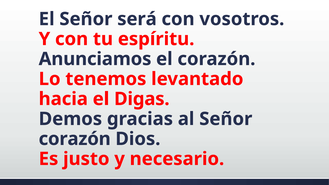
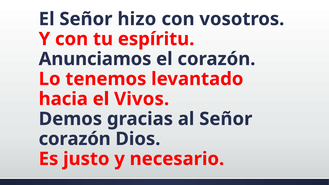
será: será -> hizo
Digas: Digas -> Vivos
